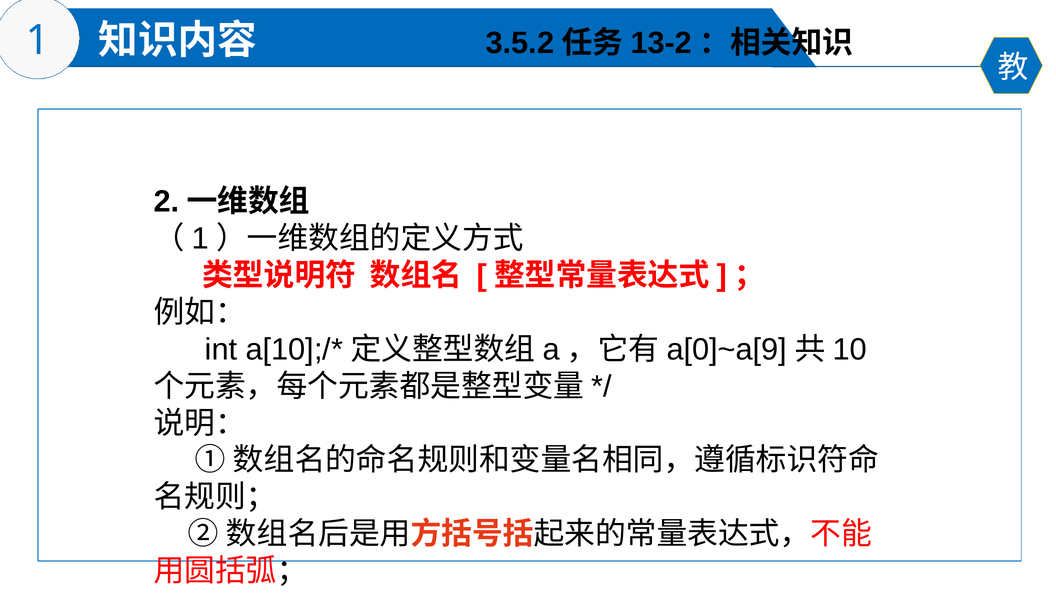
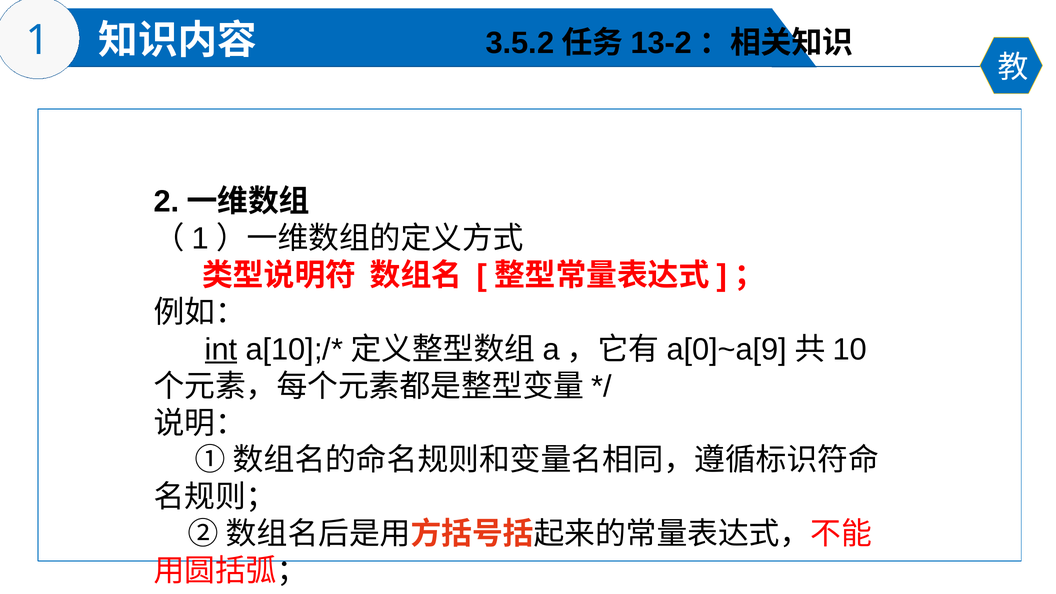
int underline: none -> present
